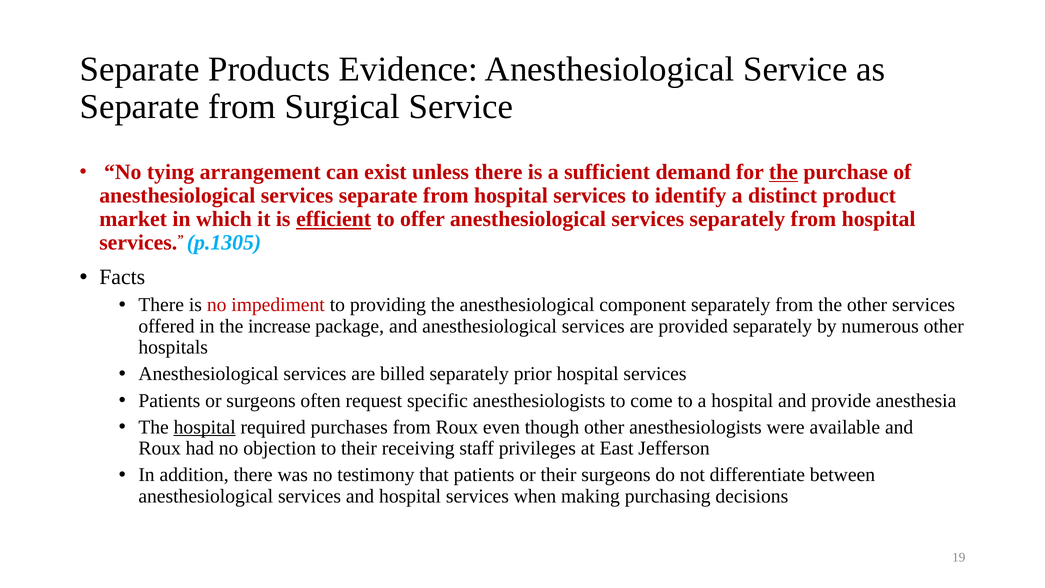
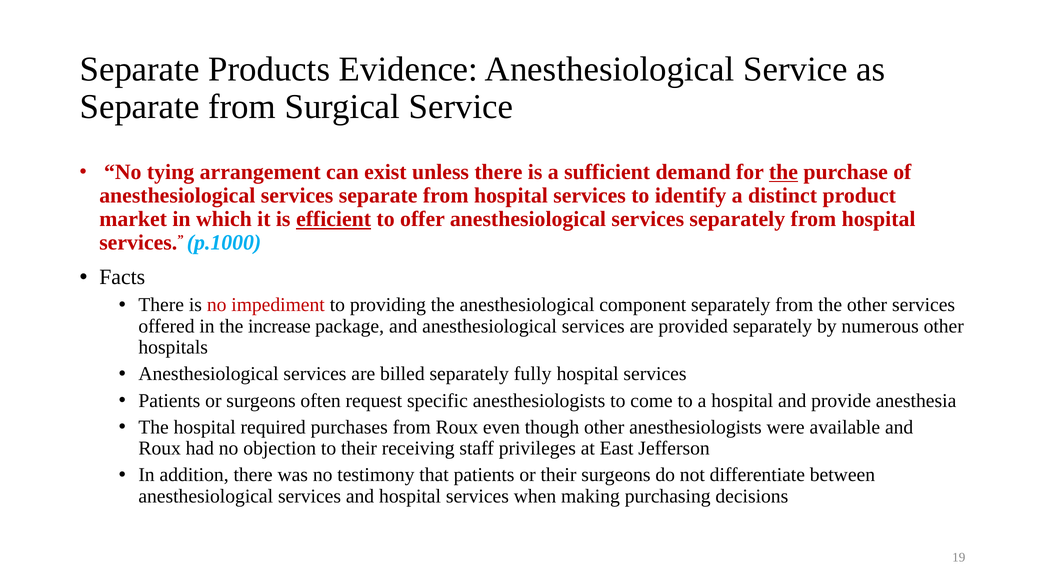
p.1305: p.1305 -> p.1000
prior: prior -> fully
hospital at (205, 427) underline: present -> none
